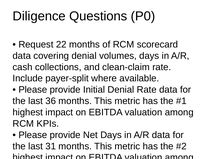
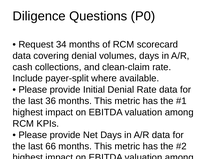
22: 22 -> 34
31: 31 -> 66
